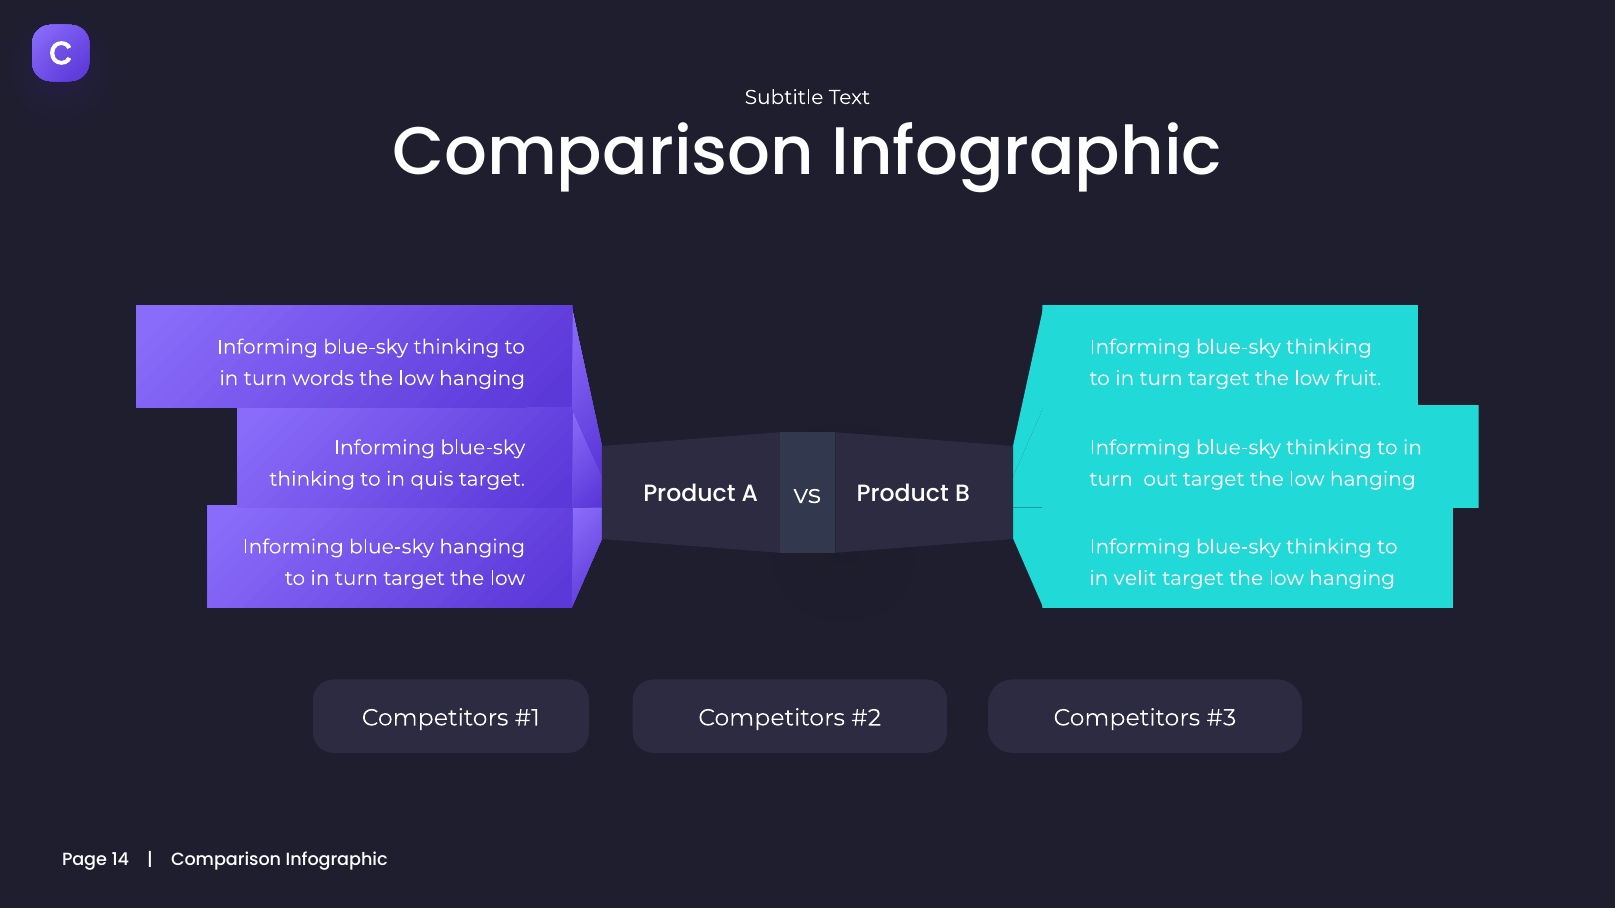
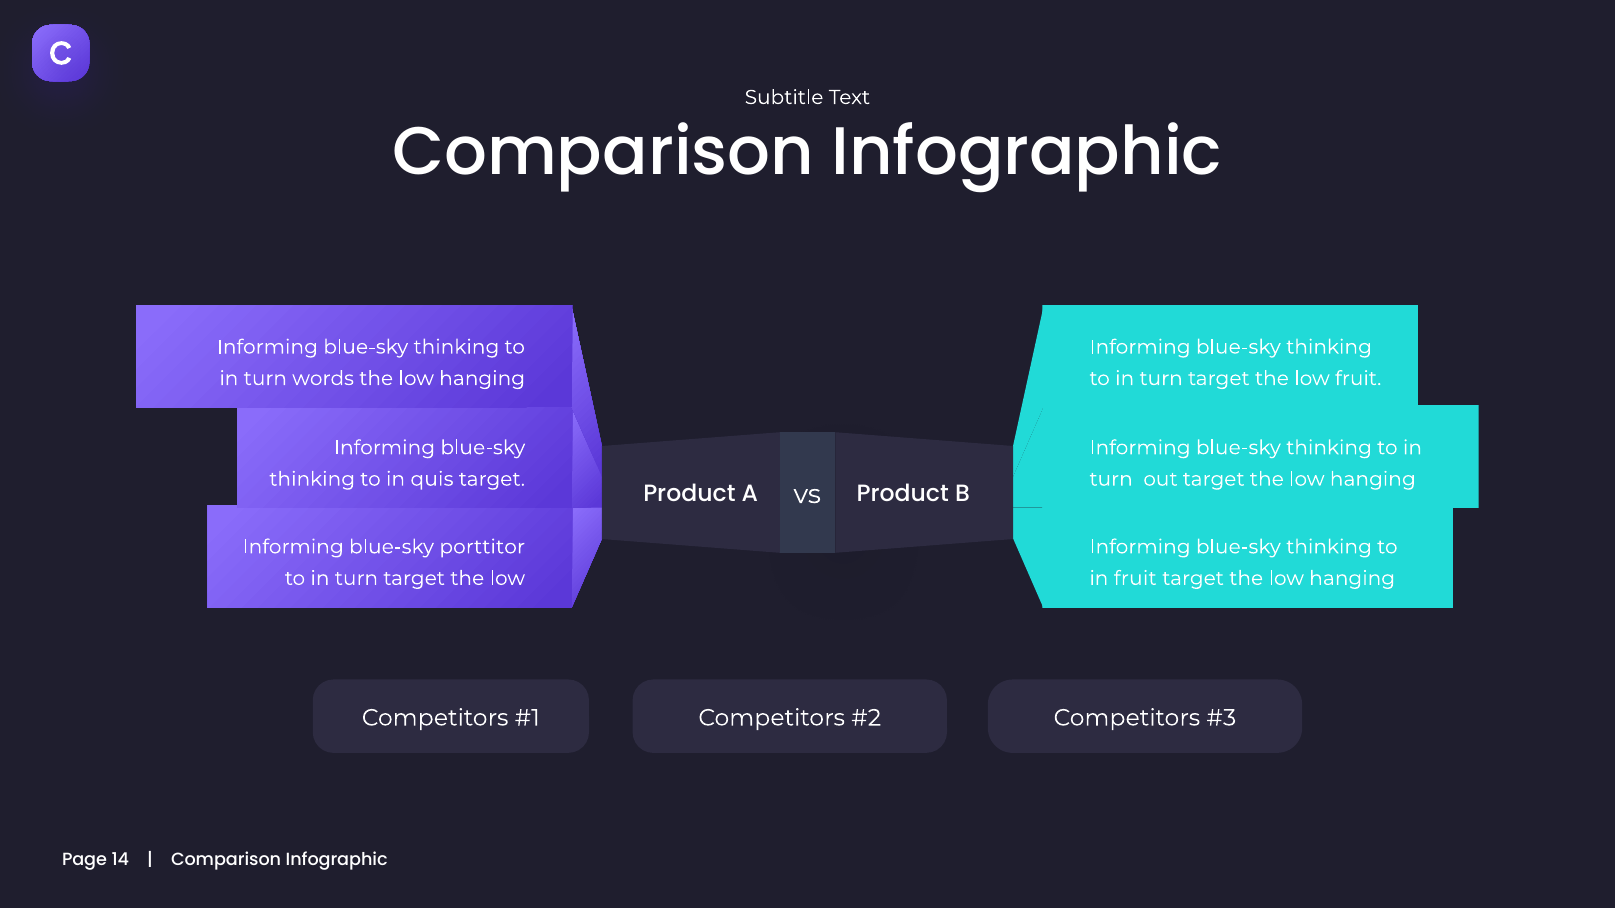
blue-sky hanging: hanging -> porttitor
in velit: velit -> fruit
